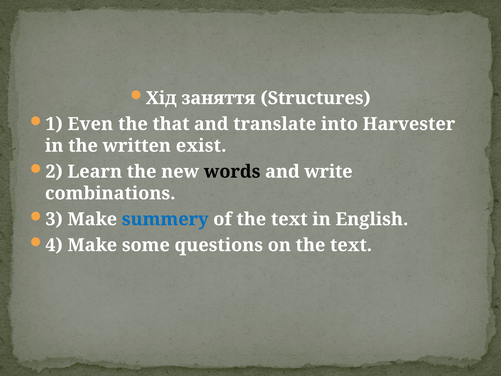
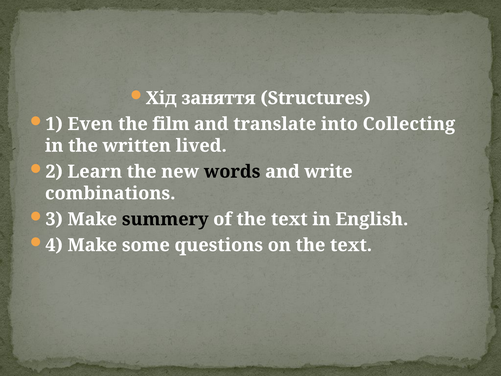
that: that -> film
Harvester: Harvester -> Collecting
exist: exist -> lived
summery colour: blue -> black
